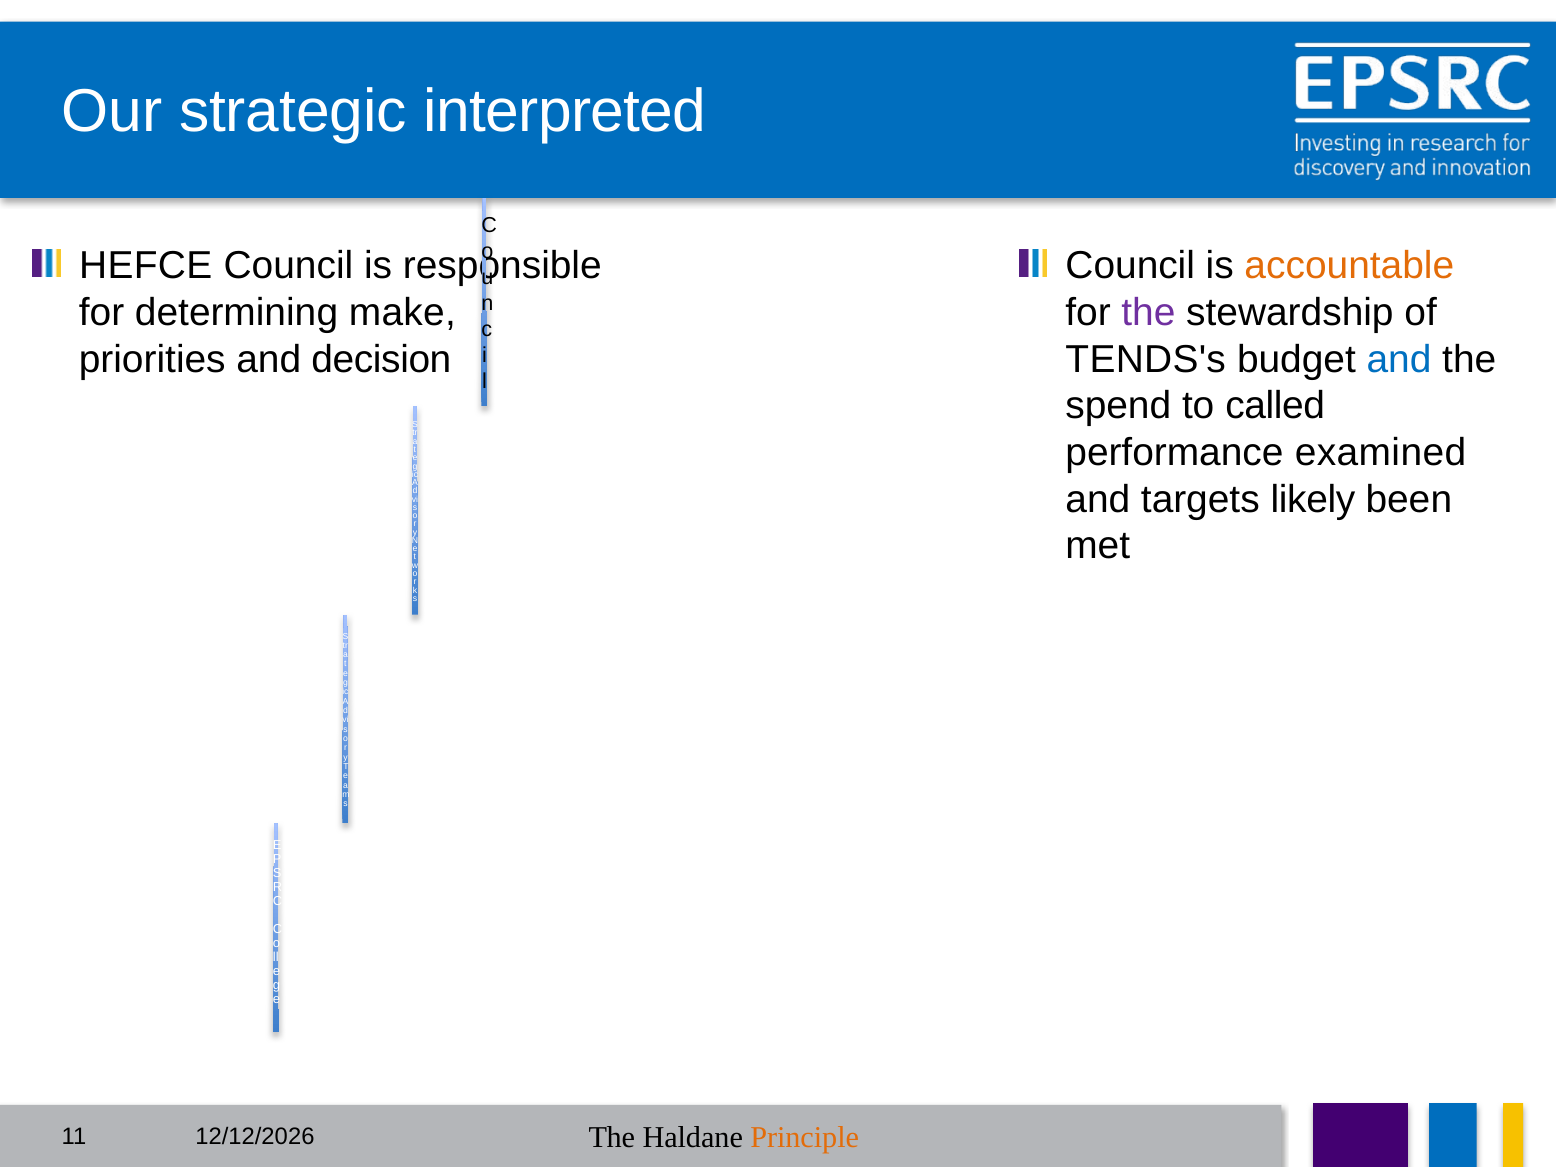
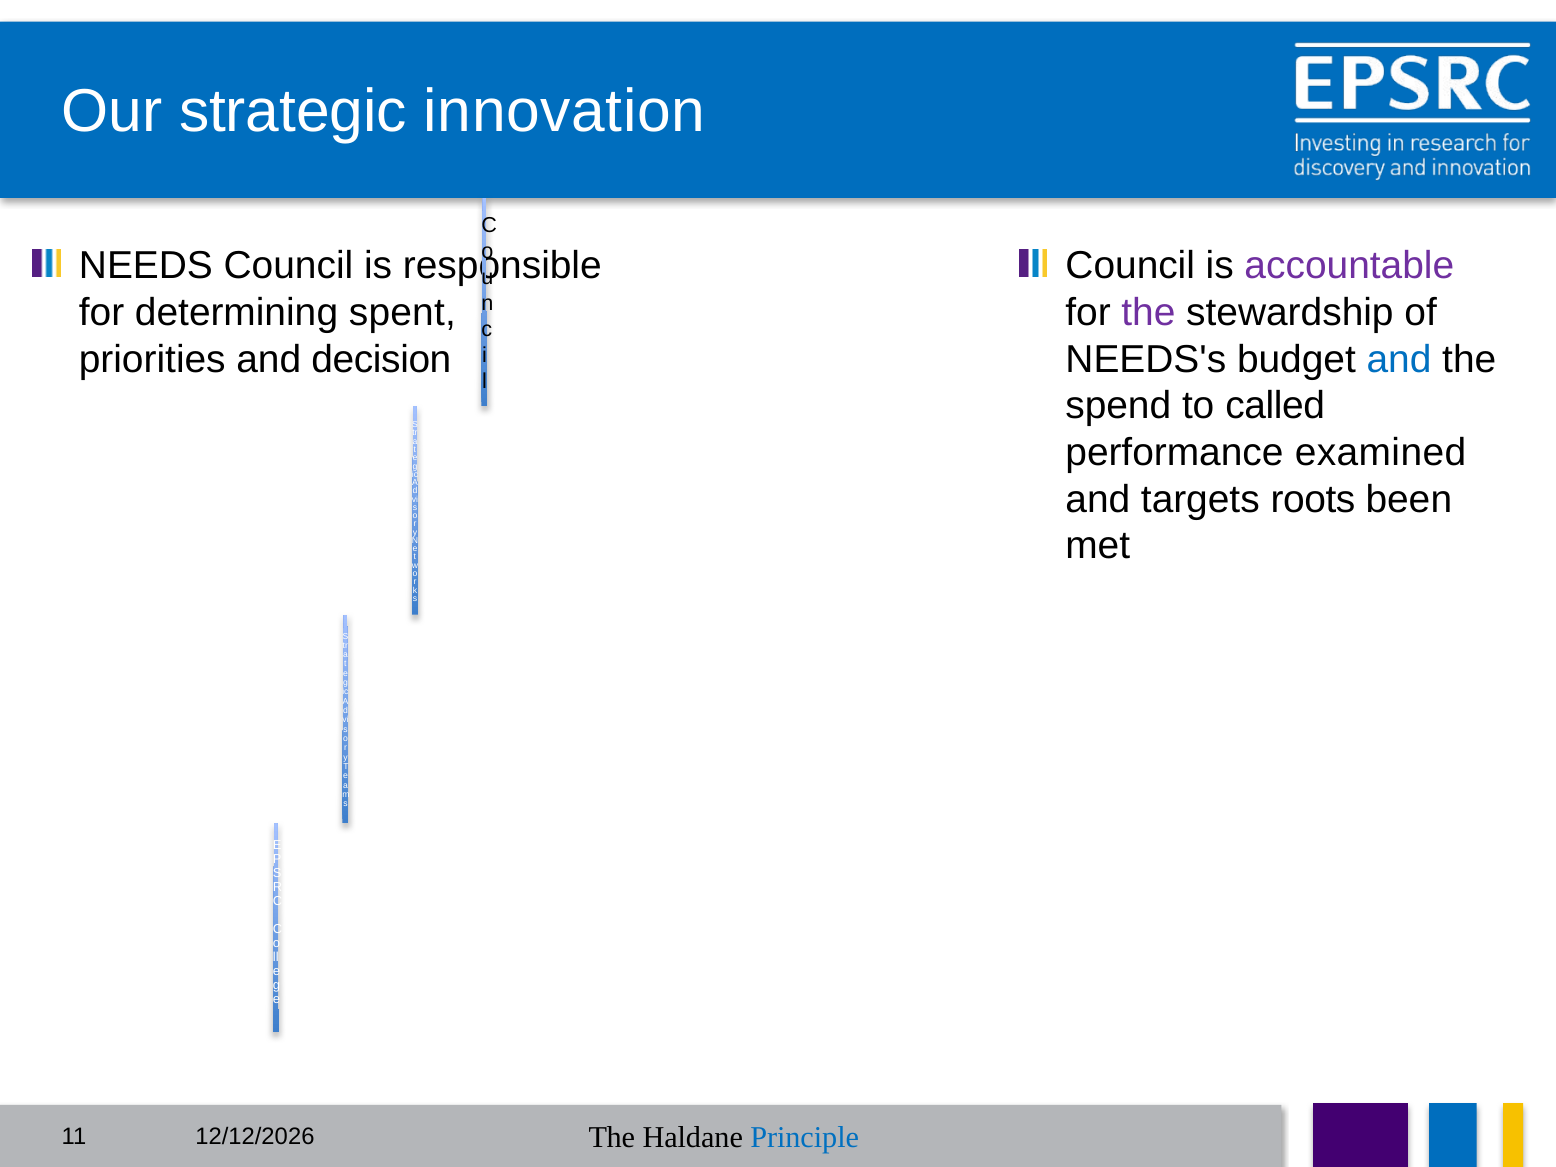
interpreted: interpreted -> innovation
HEFCE: HEFCE -> NEEDS
accountable colour: orange -> purple
make: make -> spent
TENDS's: TENDS's -> NEEDS's
likely: likely -> roots
Principle colour: orange -> blue
